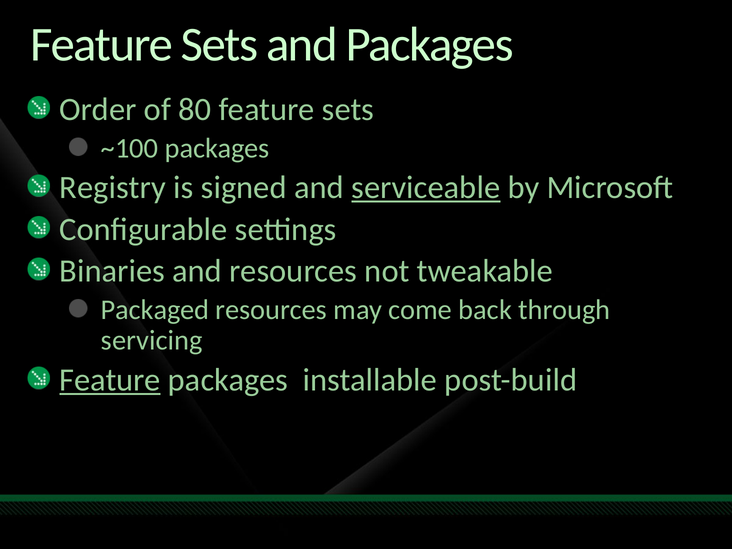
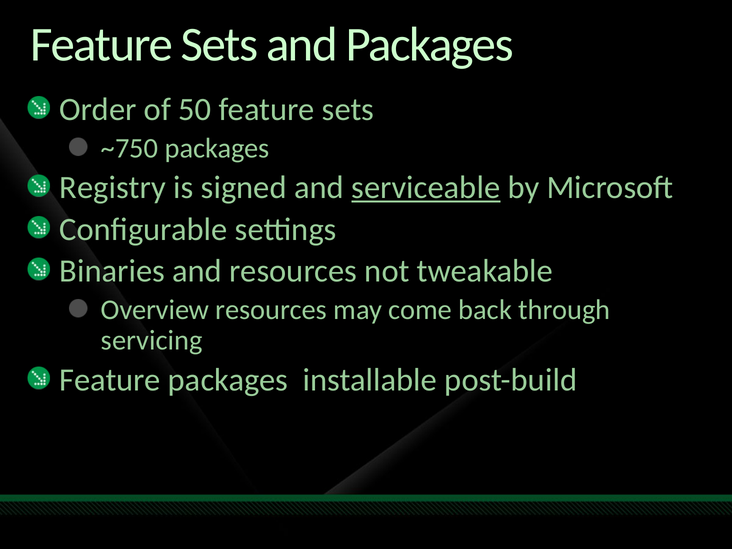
80: 80 -> 50
~100: ~100 -> ~750
Packaged: Packaged -> Overview
Feature at (110, 380) underline: present -> none
